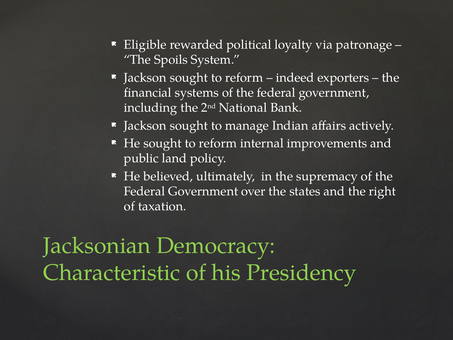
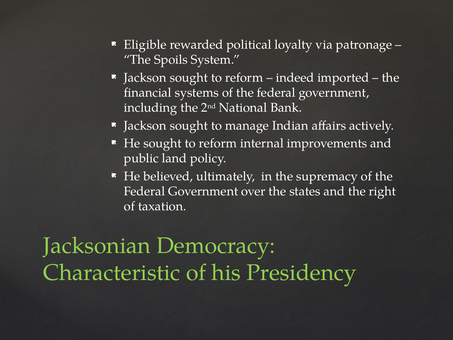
exporters: exporters -> imported
